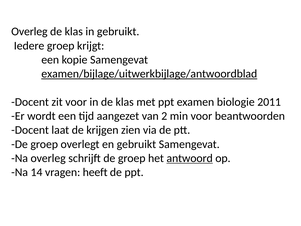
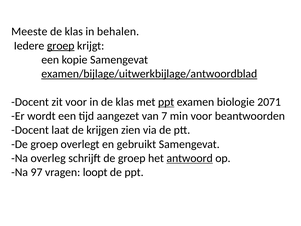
Overleg at (29, 32): Overleg -> Meeste
in gebruikt: gebruikt -> behalen
groep at (61, 46) underline: none -> present
ppt at (166, 102) underline: none -> present
2011: 2011 -> 2071
2: 2 -> 7
14: 14 -> 97
heeft: heeft -> loopt
